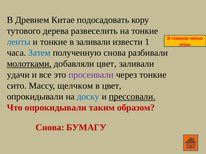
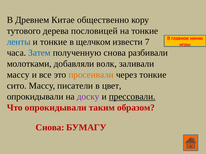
подосадовать: подосадовать -> общественно
развеселить: развеселить -> пословицей
в заливали: заливали -> щелчком
1: 1 -> 7
молотками underline: present -> none
добавляли цвет: цвет -> волк
удачи at (18, 75): удачи -> массу
просеивали colour: purple -> orange
щелчком: щелчком -> писатели
доску colour: blue -> purple
